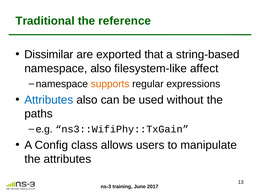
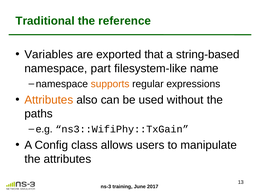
Dissimilar: Dissimilar -> Variables
namespace also: also -> part
affect: affect -> name
Attributes at (49, 100) colour: blue -> orange
